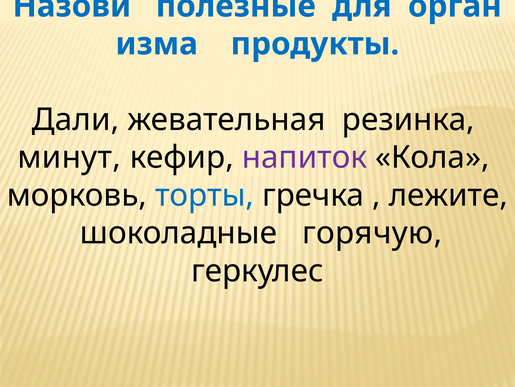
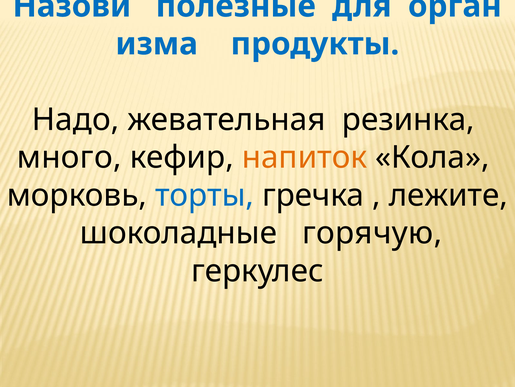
Дали: Дали -> Надо
минут: минут -> много
напиток colour: purple -> orange
